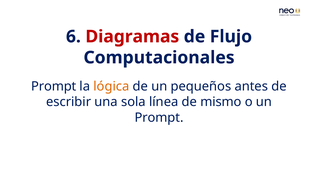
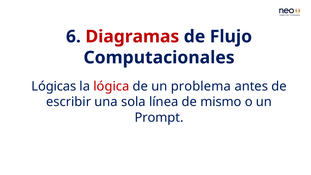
Prompt at (54, 86): Prompt -> Lógicas
lógica colour: orange -> red
pequeños: pequeños -> problema
